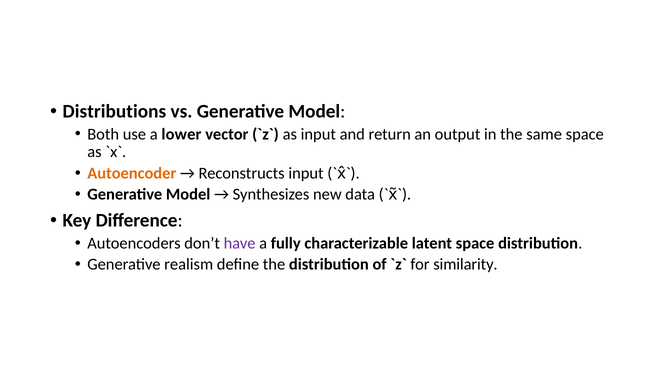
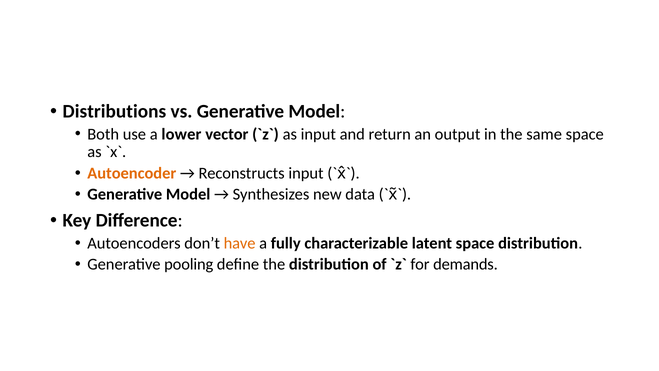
have colour: purple -> orange
realism: realism -> pooling
similarity: similarity -> demands
